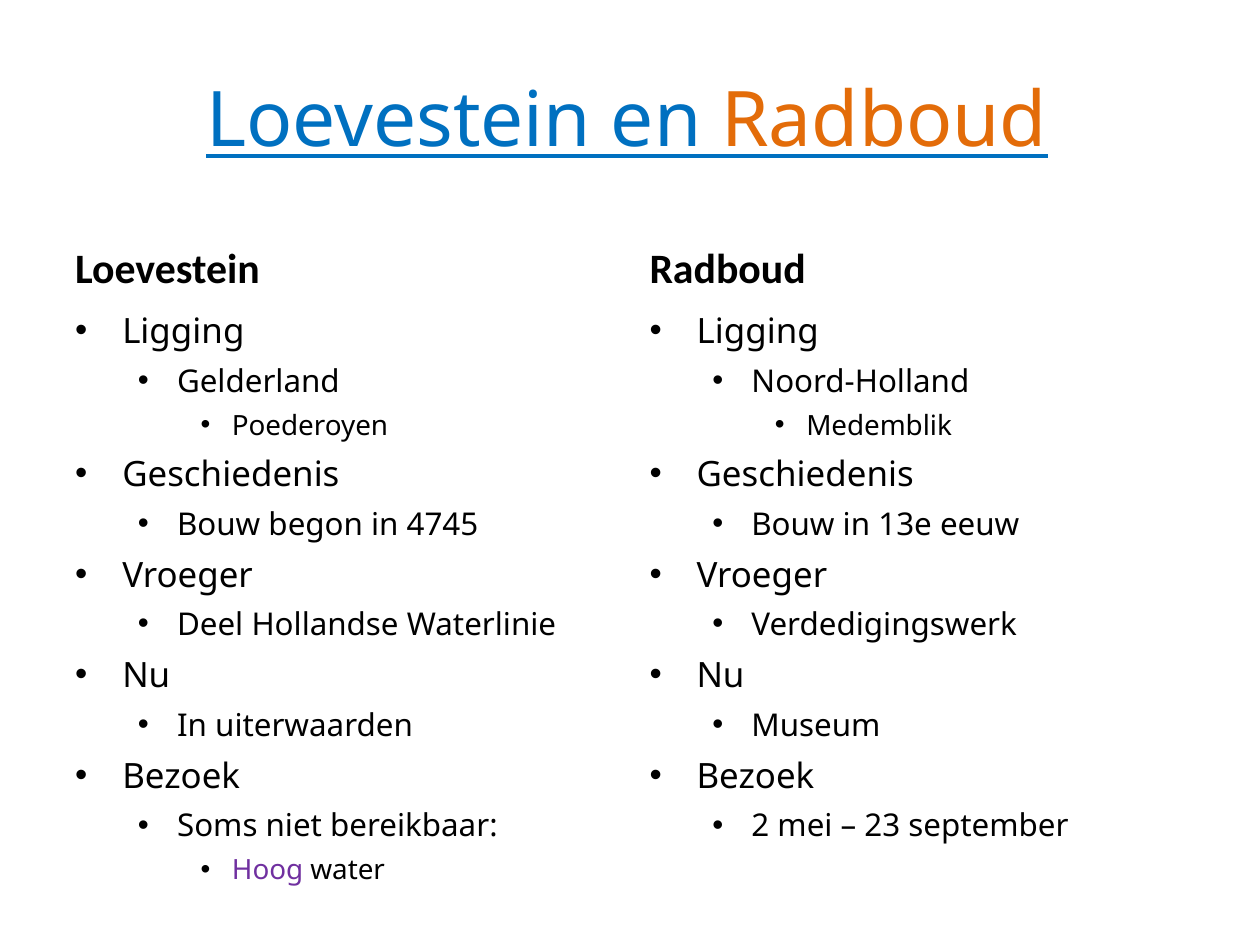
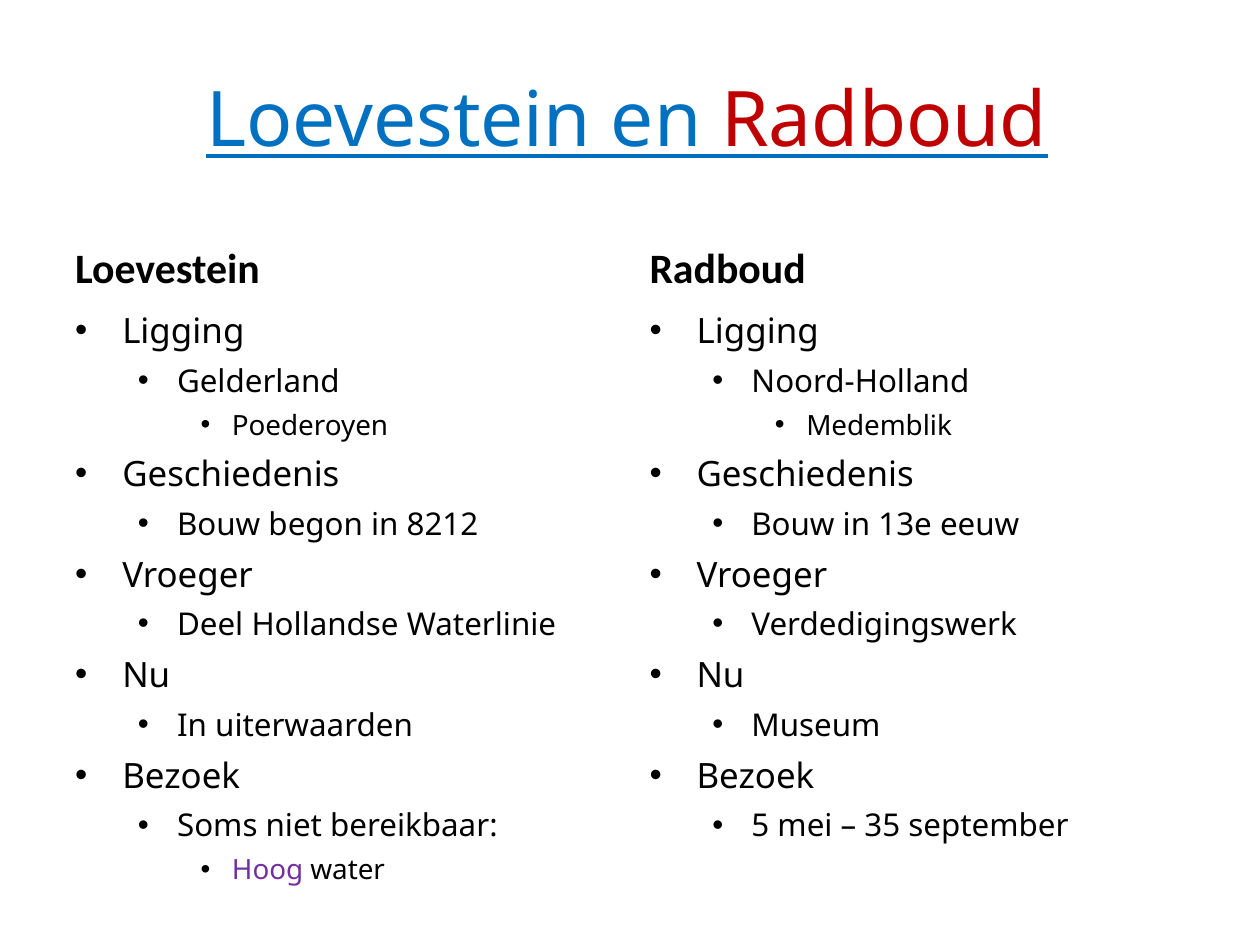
Radboud at (884, 121) colour: orange -> red
4745: 4745 -> 8212
2: 2 -> 5
23: 23 -> 35
